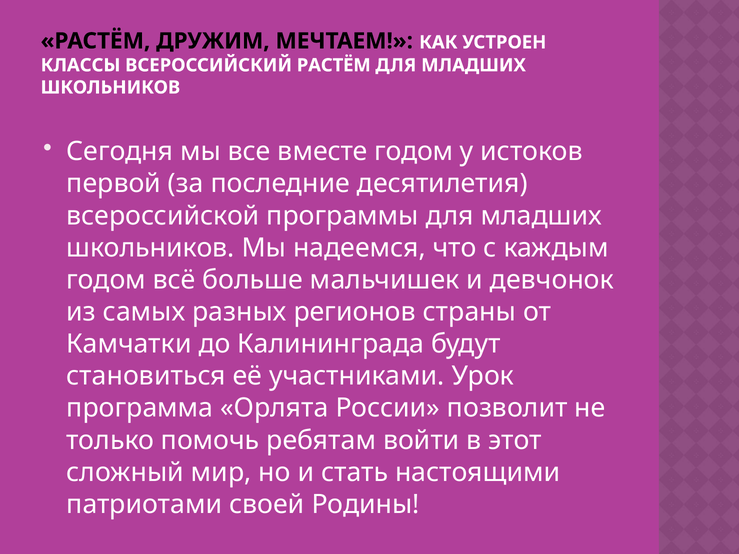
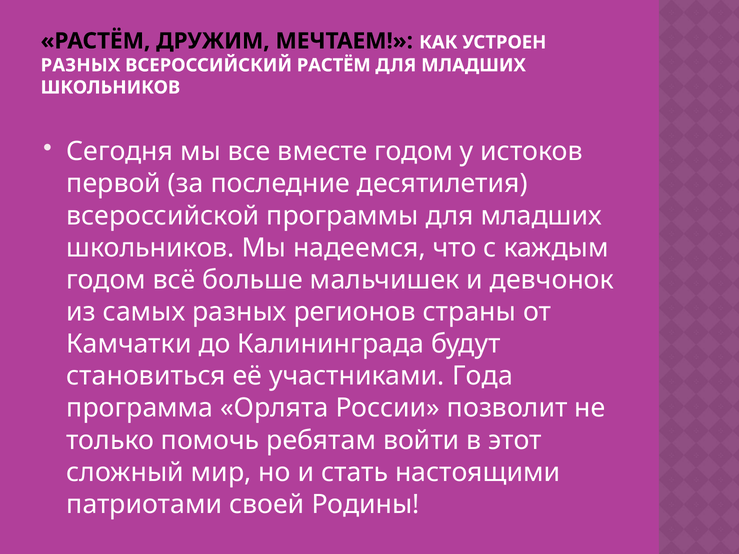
КЛАССЫ at (81, 65): КЛАССЫ -> РАЗНЫХ
Урок: Урок -> Года
